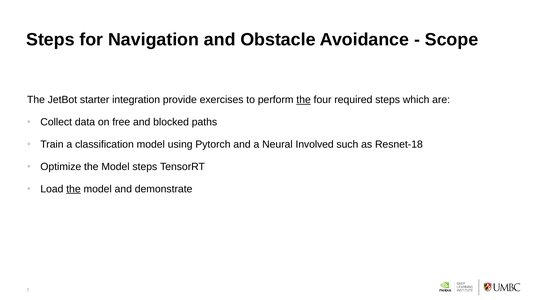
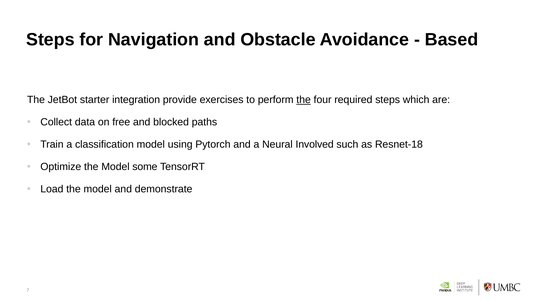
Scope: Scope -> Based
Model steps: steps -> some
the at (74, 189) underline: present -> none
